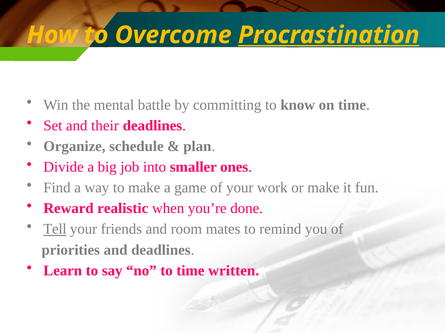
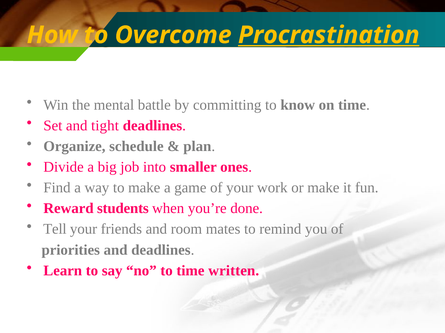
their: their -> tight
realistic: realistic -> students
Tell underline: present -> none
